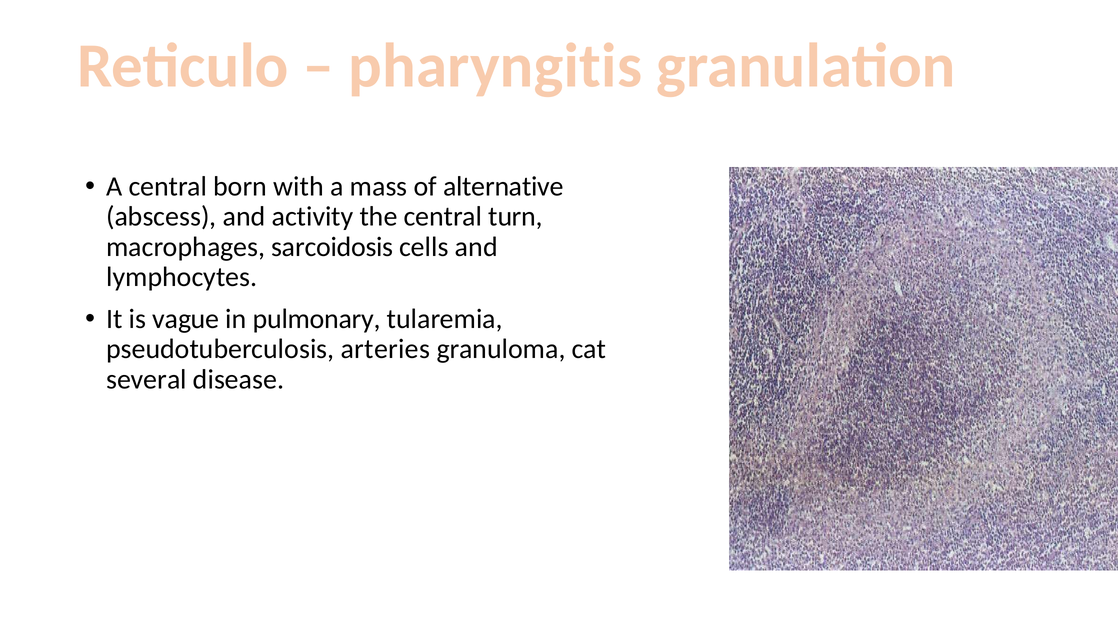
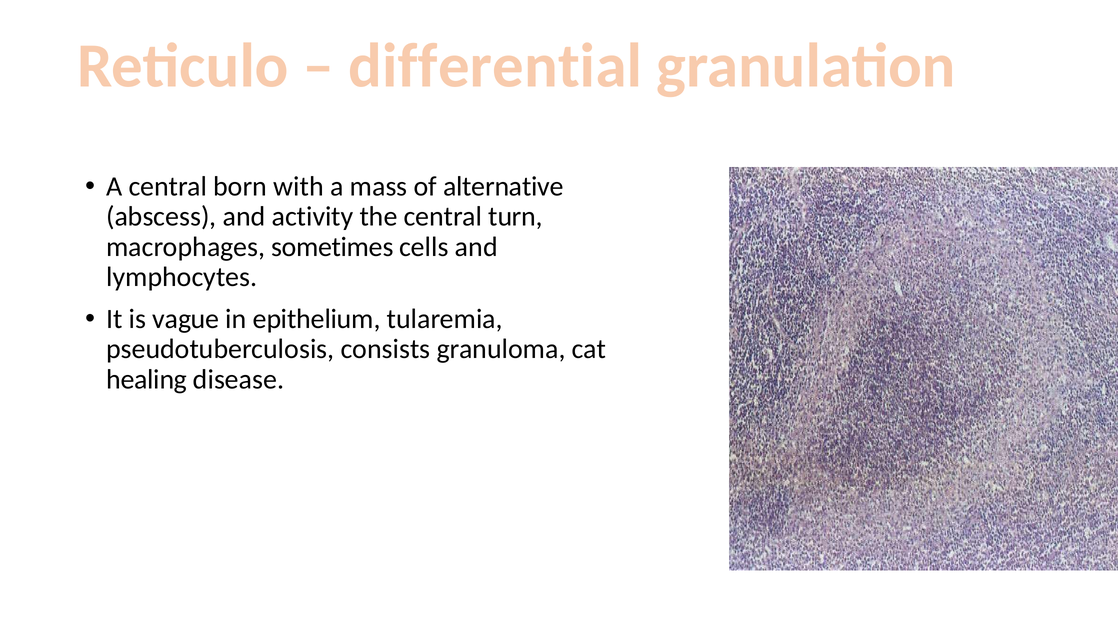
pharyngitis: pharyngitis -> differential
sarcoidosis: sarcoidosis -> sometimes
pulmonary: pulmonary -> epithelium
arteries: arteries -> consists
several: several -> healing
